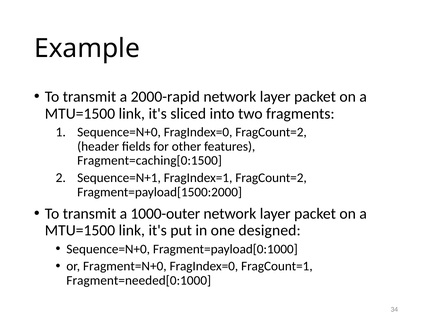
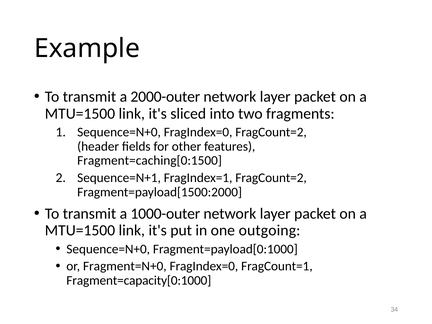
2000-rapid: 2000-rapid -> 2000-outer
designed: designed -> outgoing
Fragment=needed[0:1000: Fragment=needed[0:1000 -> Fragment=capacity[0:1000
